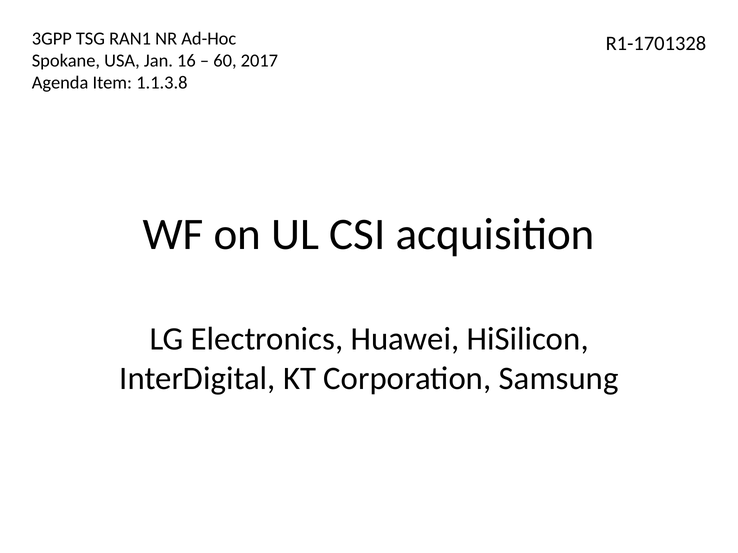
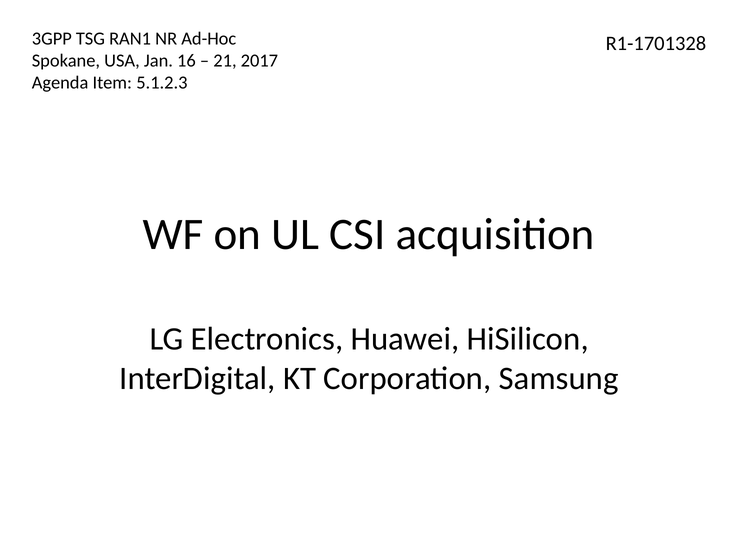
60: 60 -> 21
1.1.3.8: 1.1.3.8 -> 5.1.2.3
